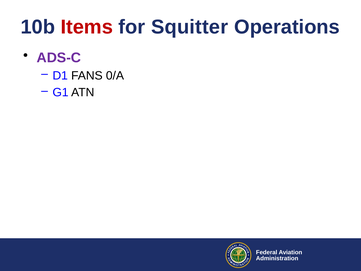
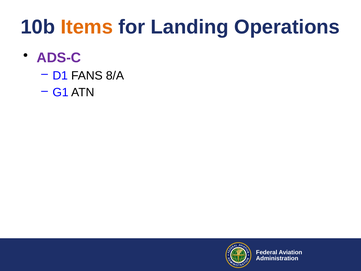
Items colour: red -> orange
Squitter: Squitter -> Landing
0/A: 0/A -> 8/A
